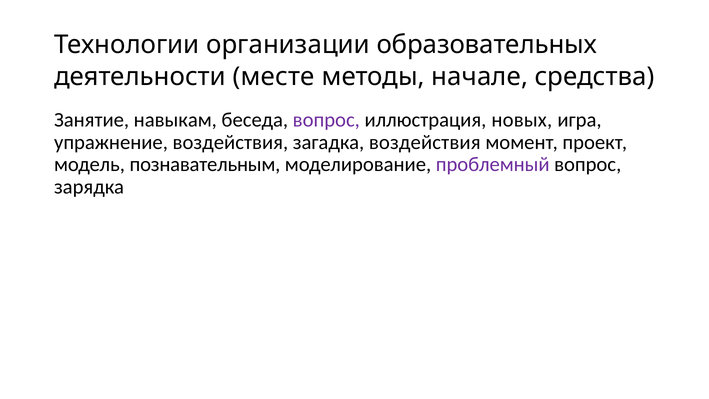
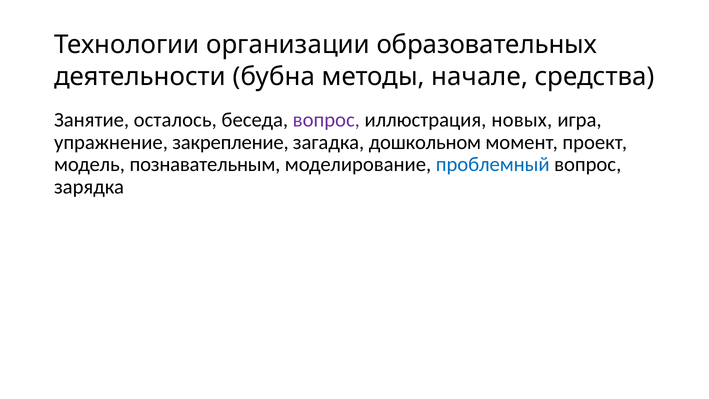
месте: месте -> бубна
навыкам: навыкам -> осталось
упражнение воздействия: воздействия -> закрепление
загадка воздействия: воздействия -> дошкольном
проблемный colour: purple -> blue
